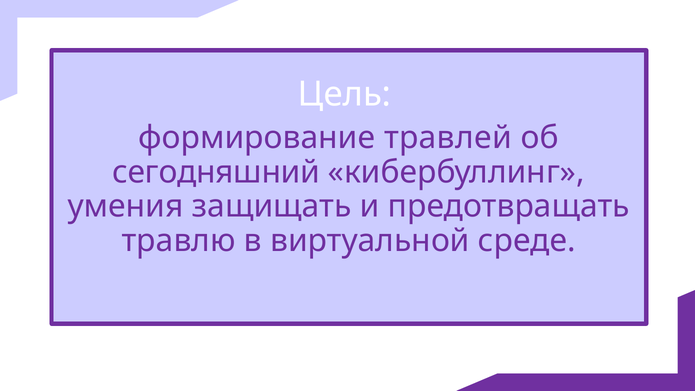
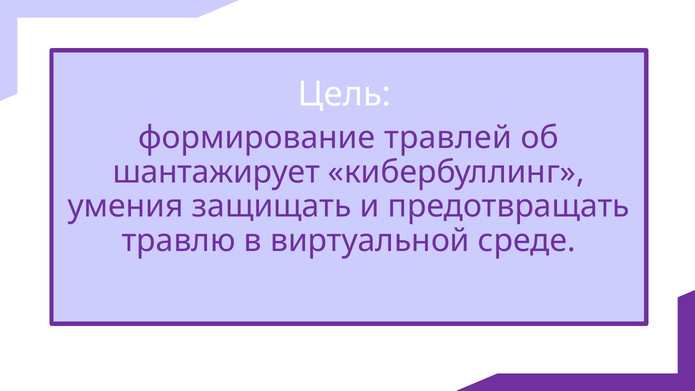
сегодняшний: сегодняшний -> шантажирует
